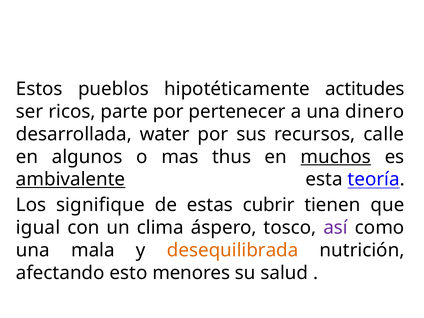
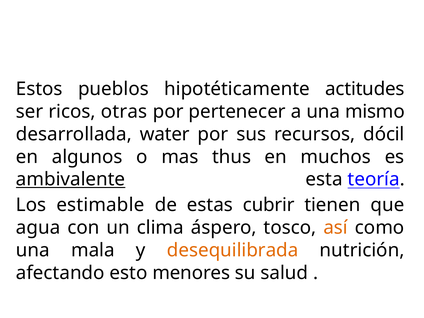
parte: parte -> otras
dinero: dinero -> mismo
calle: calle -> dócil
muchos underline: present -> none
signifique: signifique -> estimable
igual: igual -> agua
así colour: purple -> orange
